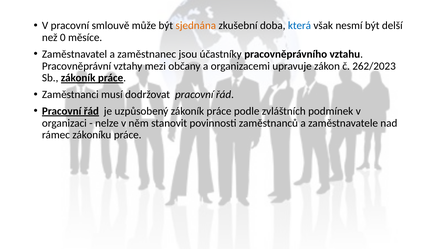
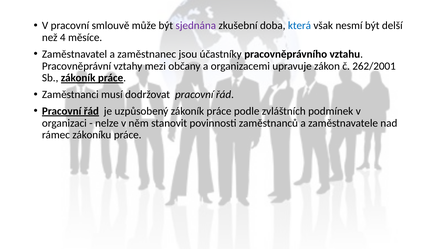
sjednána colour: orange -> purple
0: 0 -> 4
262/2023: 262/2023 -> 262/2001
